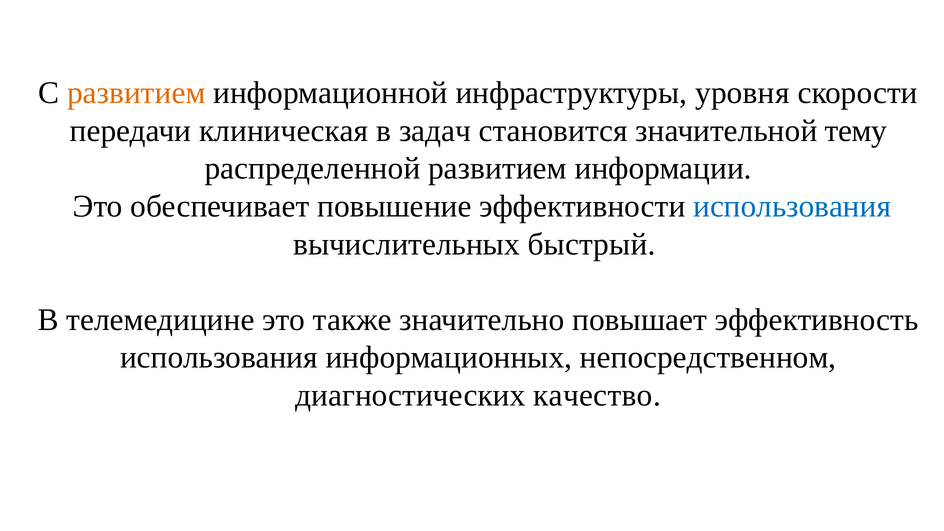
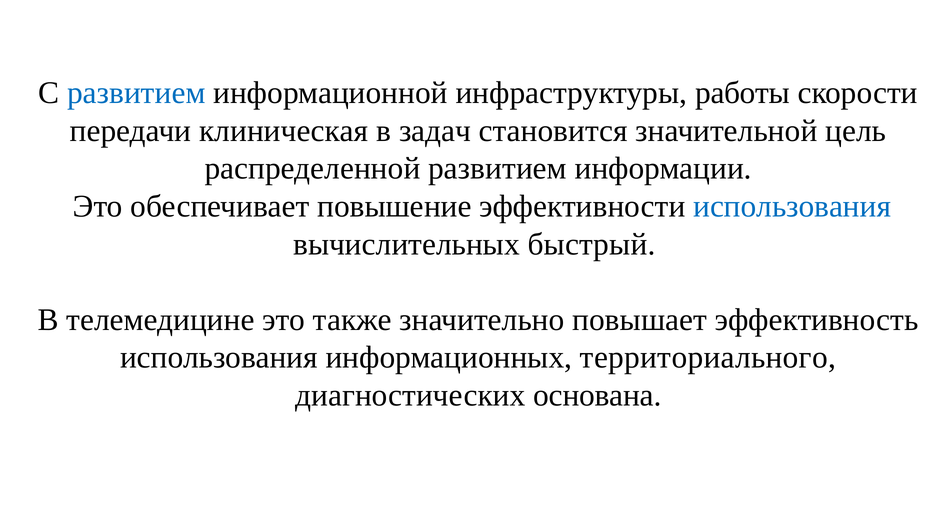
развитием at (136, 93) colour: orange -> blue
уровня: уровня -> работы
тему: тему -> цель
непосредственном: непосредственном -> территориального
качество: качество -> основана
